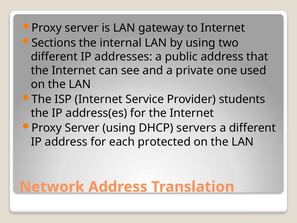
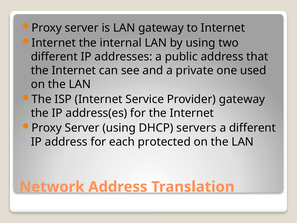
Sections at (54, 43): Sections -> Internet
Provider students: students -> gateway
